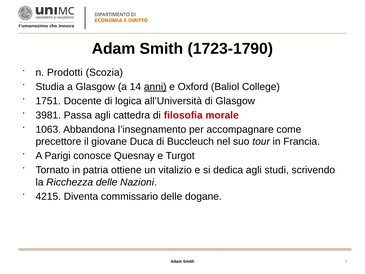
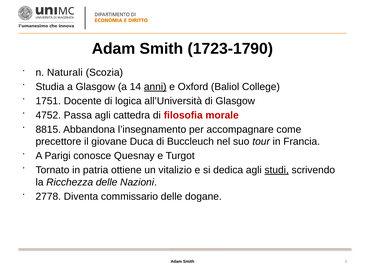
Prodotti: Prodotti -> Naturali
3981: 3981 -> 4752
1063: 1063 -> 8815
studi underline: none -> present
4215: 4215 -> 2778
